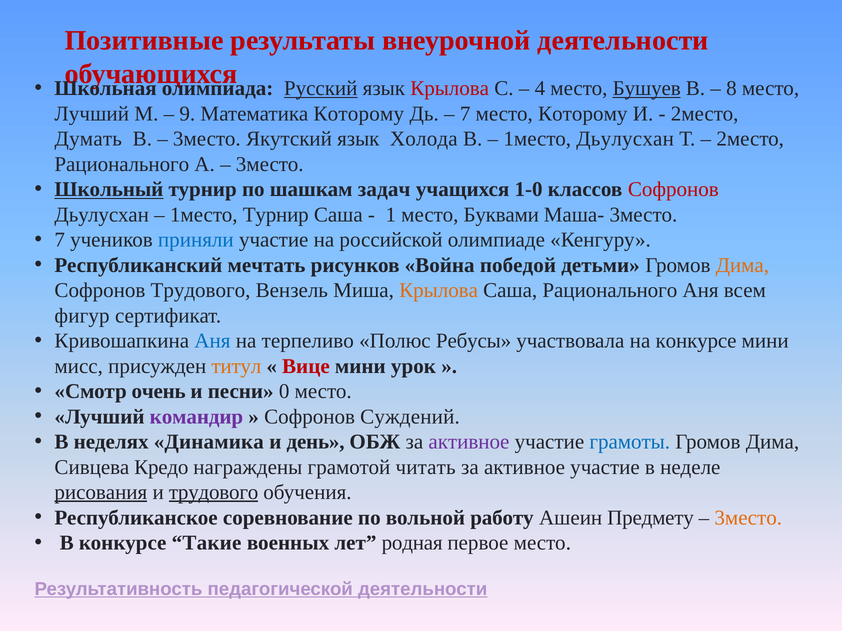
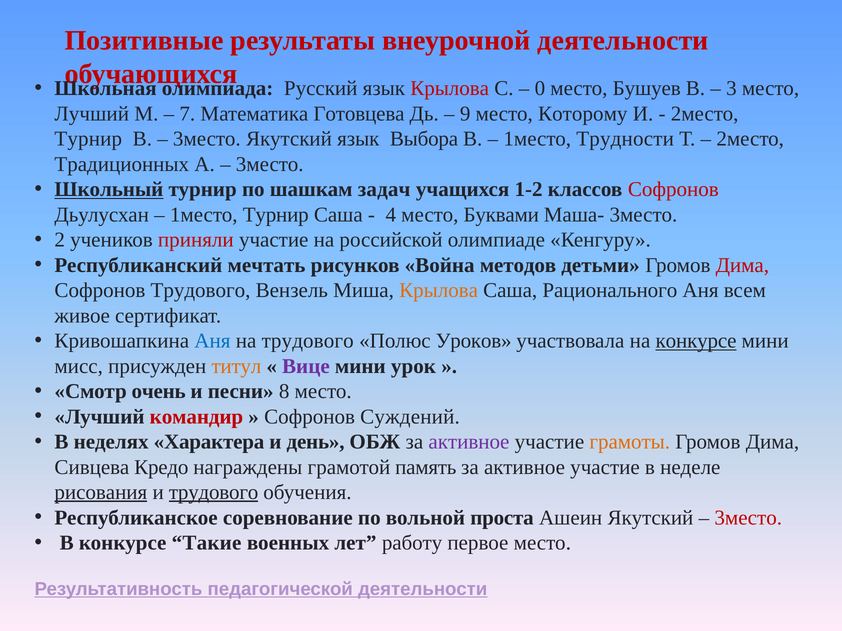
Русский underline: present -> none
4: 4 -> 0
Бушуев underline: present -> none
8: 8 -> 3
9: 9 -> 7
Математика Которому: Которому -> Готовцева
7 at (465, 114): 7 -> 9
Думать at (88, 139): Думать -> Турнир
Холода: Холода -> Выбора
1место Дьулусхан: Дьулусхан -> Трудности
Рационального at (122, 164): Рационального -> Традиционных
1-0: 1-0 -> 1-2
1: 1 -> 4
7 at (60, 240): 7 -> 2
приняли colour: blue -> red
победой: победой -> методов
Дима at (742, 265) colour: orange -> red
фигур: фигур -> живое
на терпеливо: терпеливо -> трудового
Ребусы: Ребусы -> Уроков
конкурсе at (696, 341) underline: none -> present
Вице colour: red -> purple
0: 0 -> 8
командир colour: purple -> red
Динамика: Динамика -> Характера
грамоты colour: blue -> orange
читать: читать -> память
работу: работу -> проста
Ашеин Предмету: Предмету -> Якутский
3место at (748, 518) colour: orange -> red
родная: родная -> работу
